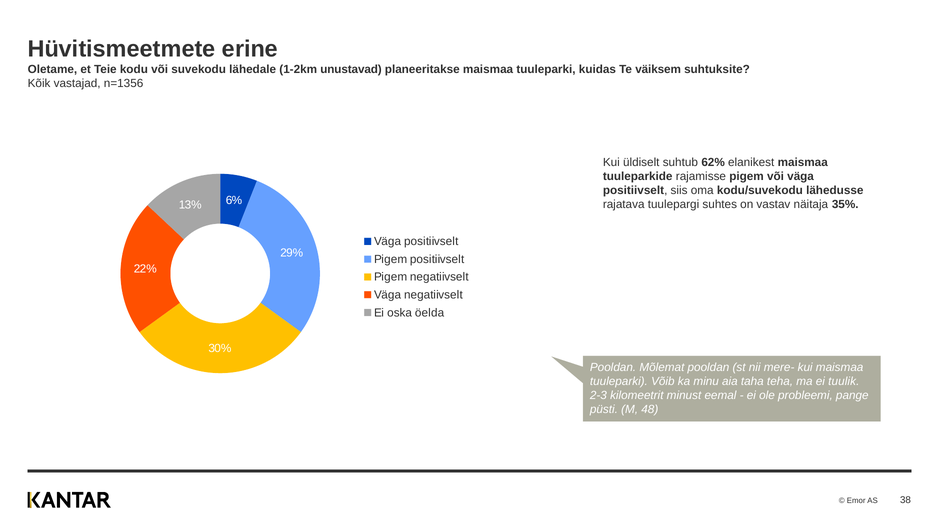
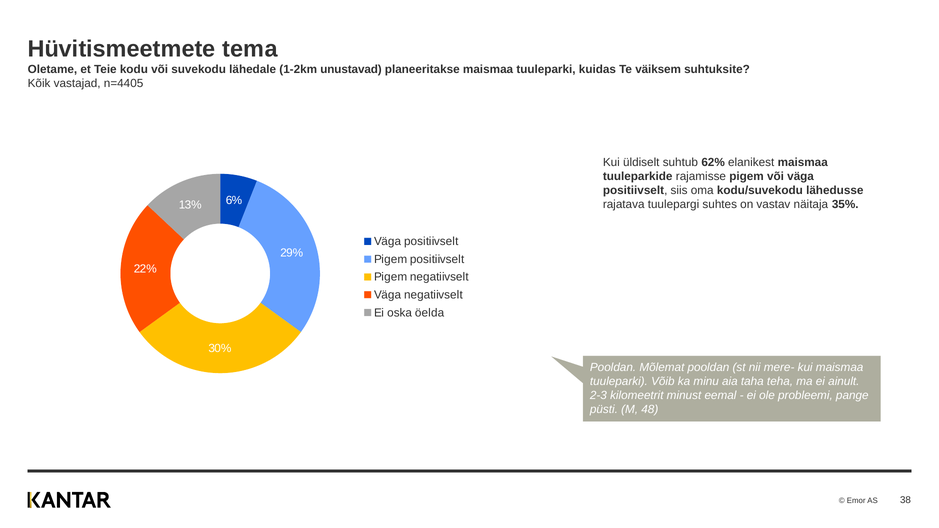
erine: erine -> tema
n=1356: n=1356 -> n=4405
tuulik: tuulik -> ainult
